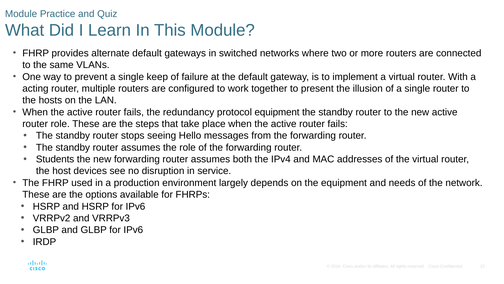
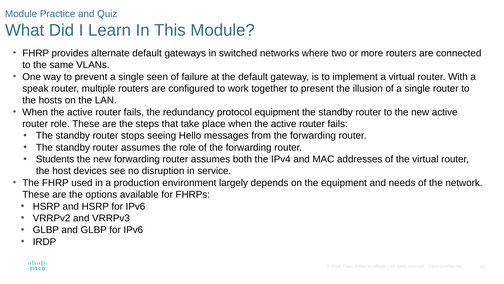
keep: keep -> seen
acting: acting -> speak
